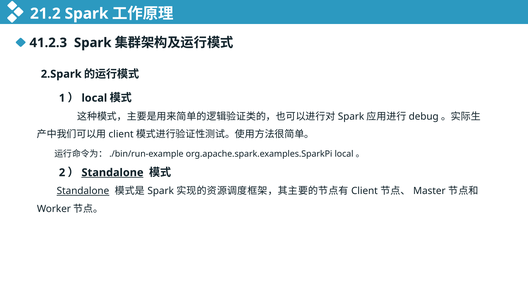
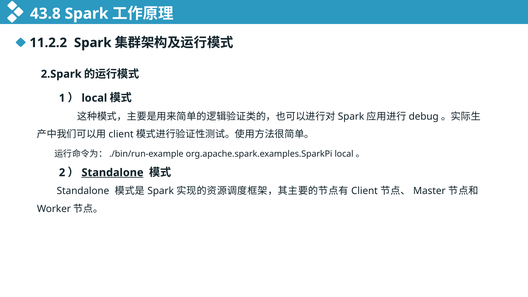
21.2: 21.2 -> 43.8
41.2.3: 41.2.3 -> 11.2.2
Standalone at (83, 191) underline: present -> none
